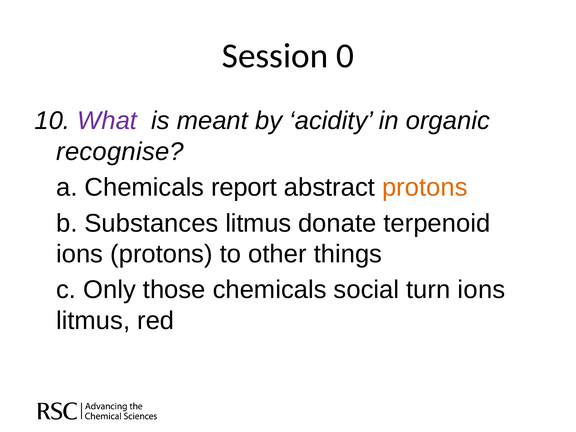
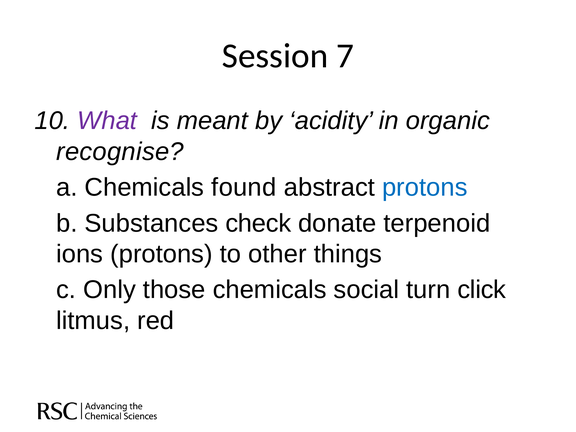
0: 0 -> 7
report: report -> found
protons at (425, 187) colour: orange -> blue
Substances litmus: litmus -> check
turn ions: ions -> click
